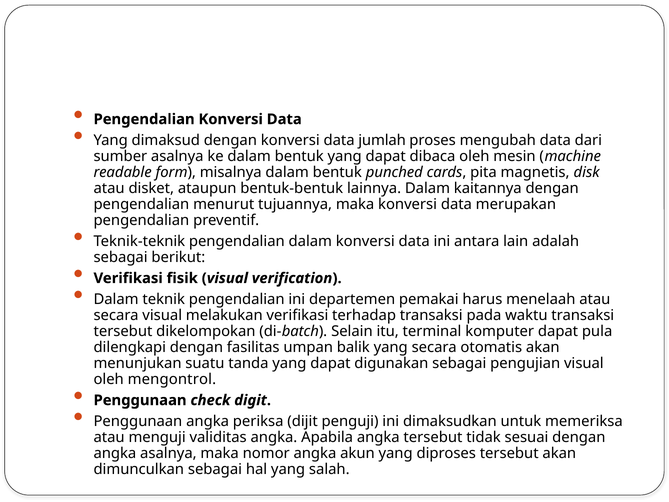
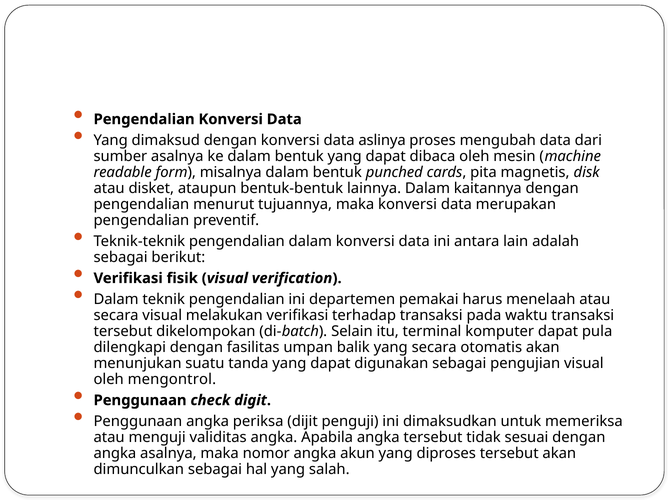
jumlah: jumlah -> aslinya
